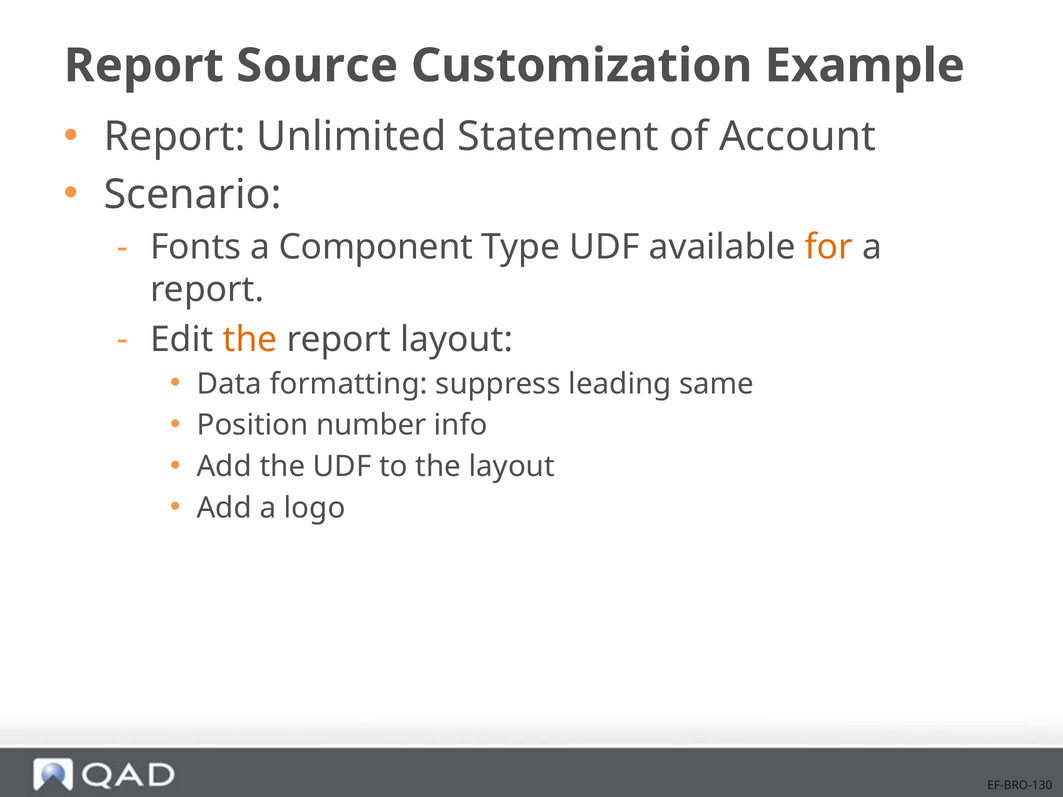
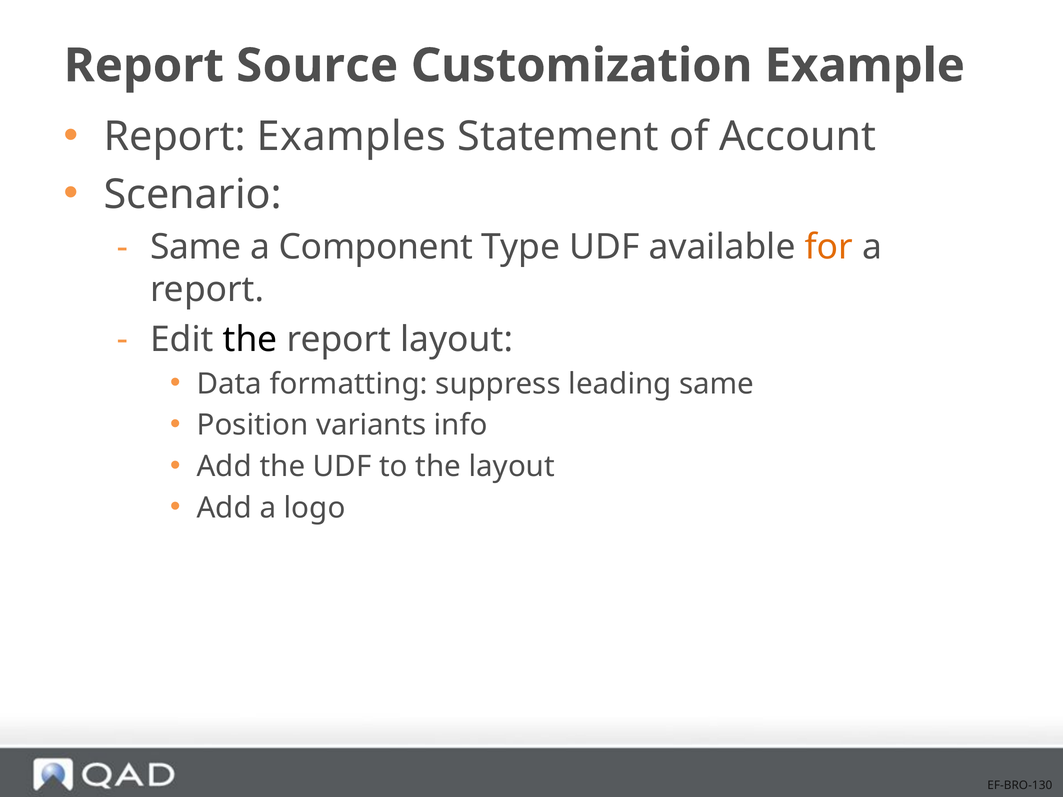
Unlimited: Unlimited -> Examples
Fonts at (196, 247): Fonts -> Same
the at (250, 339) colour: orange -> black
number: number -> variants
